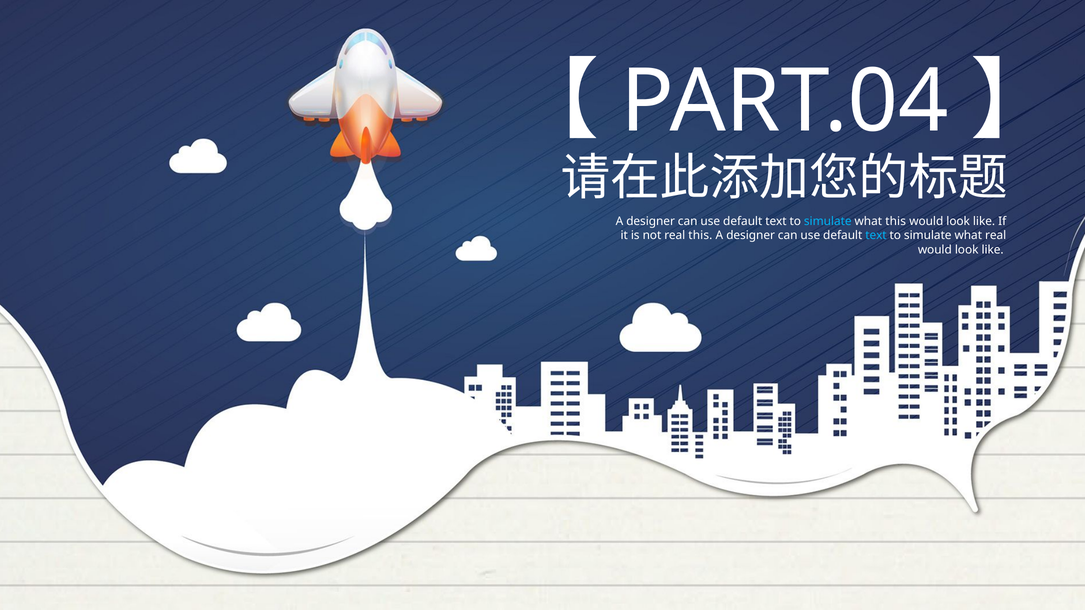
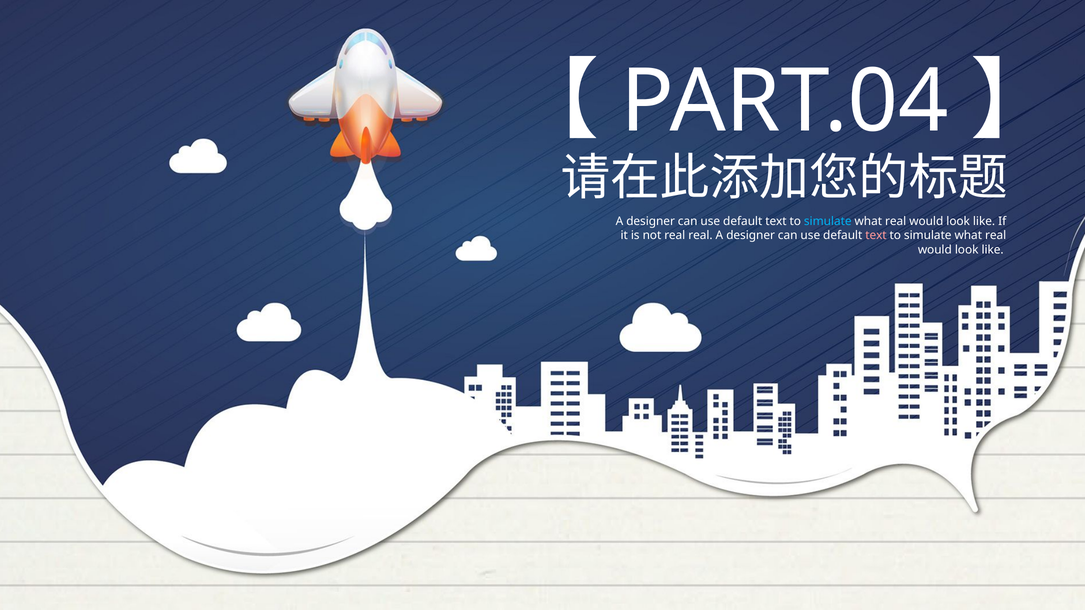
this at (896, 221): this -> real
real this: this -> real
text at (876, 236) colour: light blue -> pink
